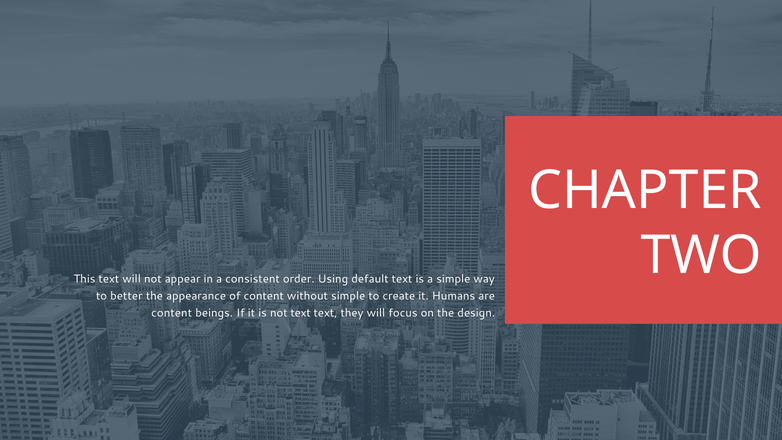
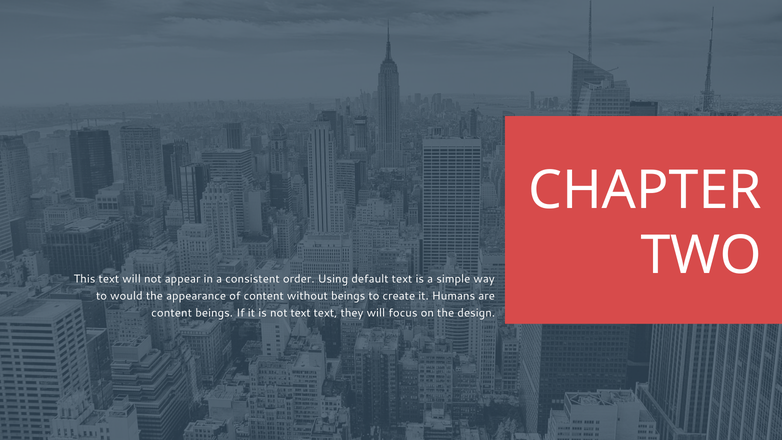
better: better -> would
without simple: simple -> beings
